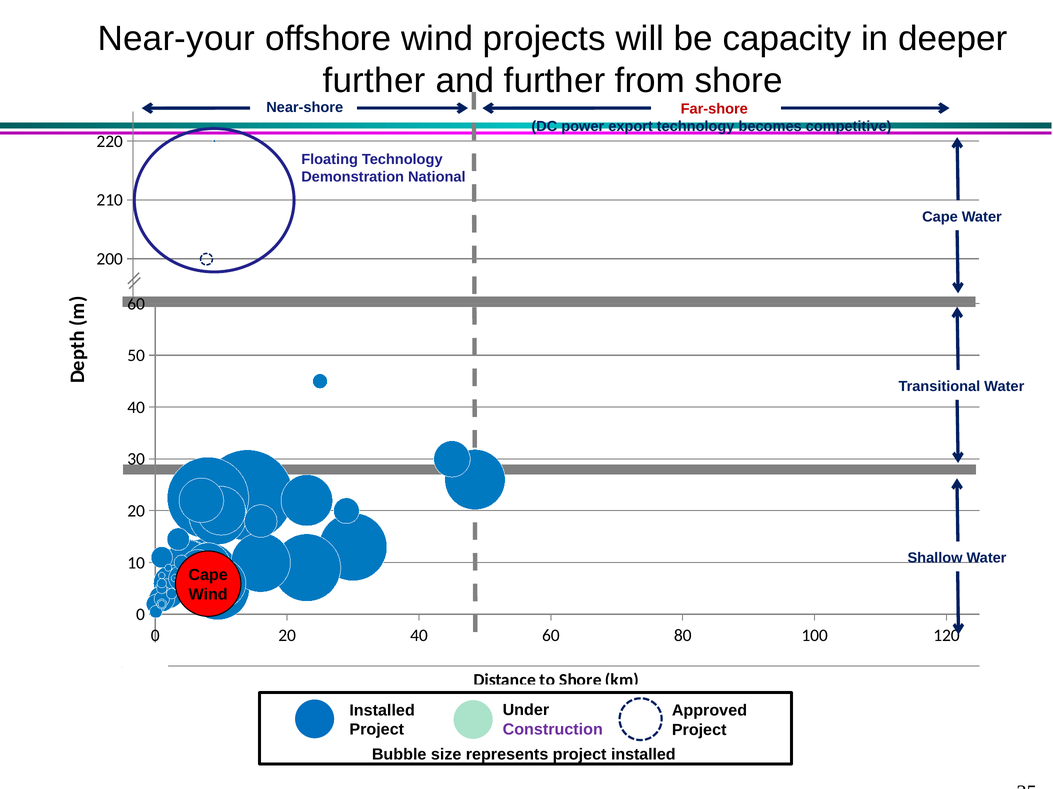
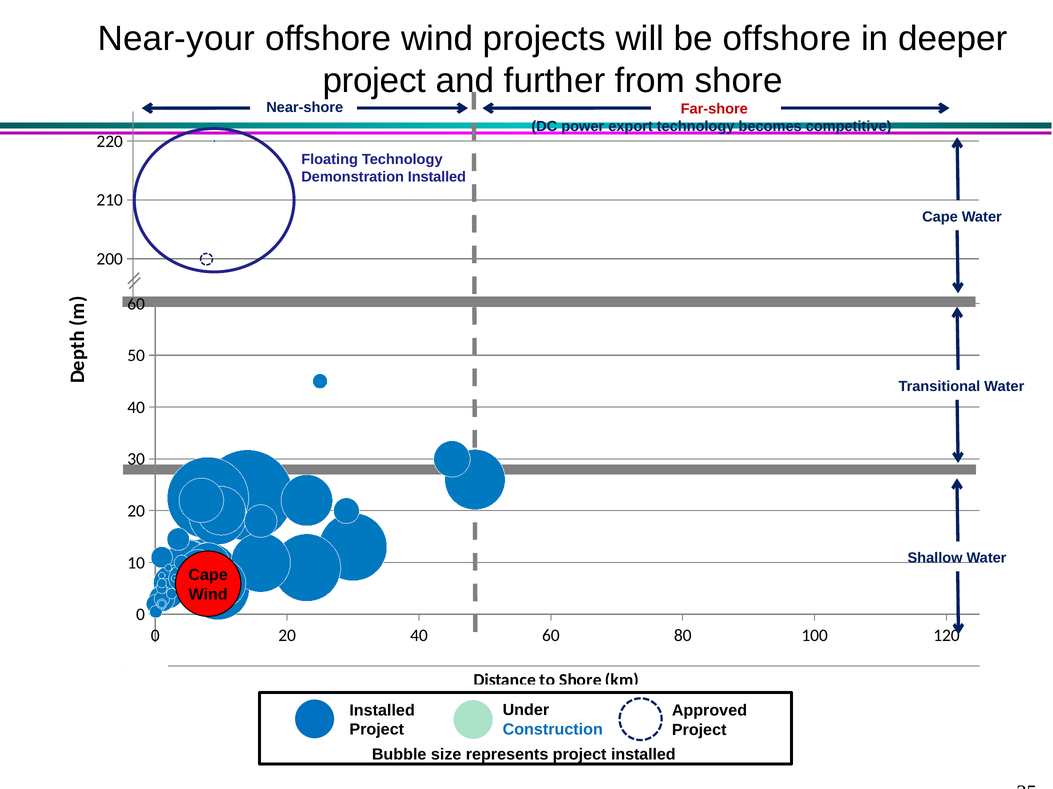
be capacity: capacity -> offshore
further at (374, 81): further -> project
Demonstration National: National -> Installed
Construction colour: purple -> blue
